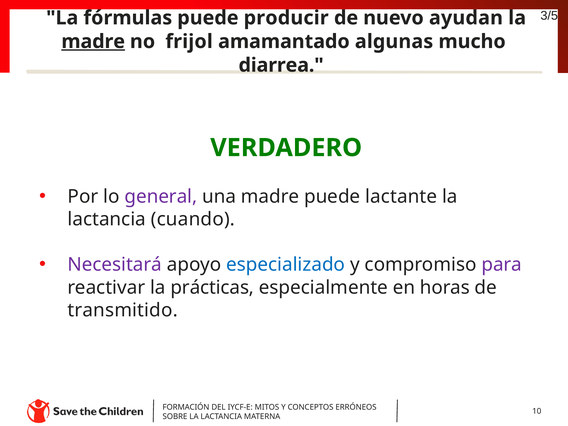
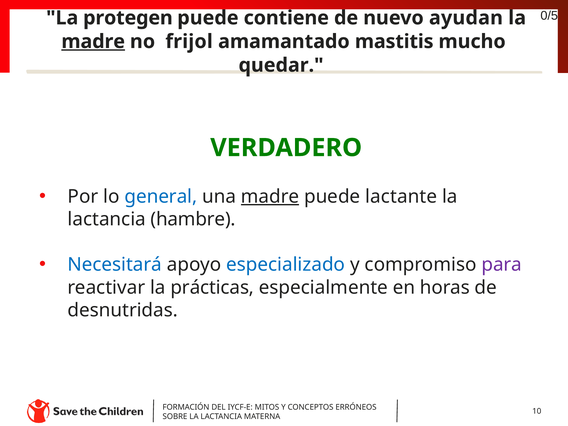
3/5: 3/5 -> 0/5
fórmulas: fórmulas -> protegen
producir: producir -> contiene
algunas: algunas -> mastitis
diarrea: diarrea -> quedar
general colour: purple -> blue
madre at (270, 197) underline: none -> present
cuando: cuando -> hambre
Necesitará colour: purple -> blue
transmitido: transmitido -> desnutridas
